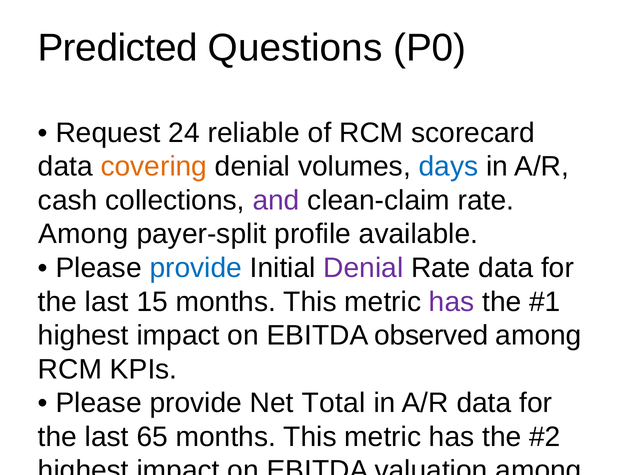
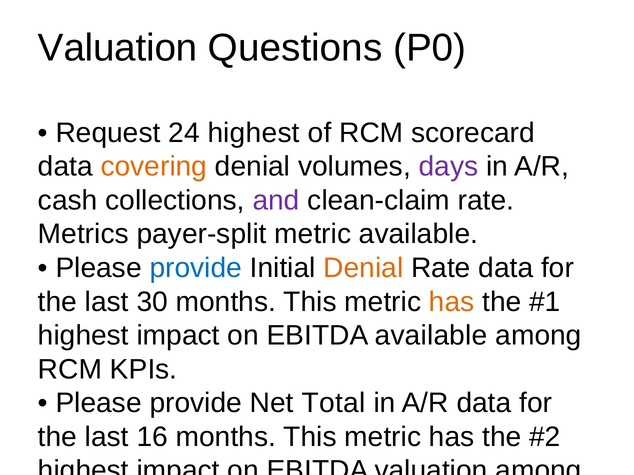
Predicted at (118, 48): Predicted -> Valuation
24 reliable: reliable -> highest
days colour: blue -> purple
Among at (83, 234): Among -> Metrics
payer-split profile: profile -> metric
Denial at (363, 268) colour: purple -> orange
15: 15 -> 30
has at (452, 302) colour: purple -> orange
EBITDA observed: observed -> available
65: 65 -> 16
